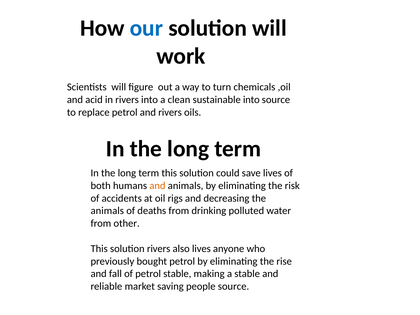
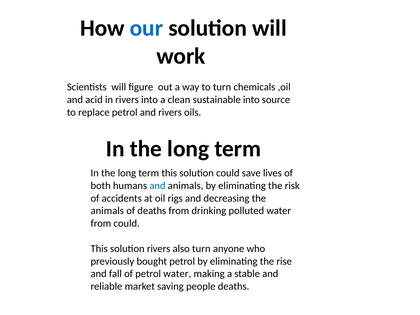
and at (157, 186) colour: orange -> blue
from other: other -> could
also lives: lives -> turn
petrol stable: stable -> water
people source: source -> deaths
